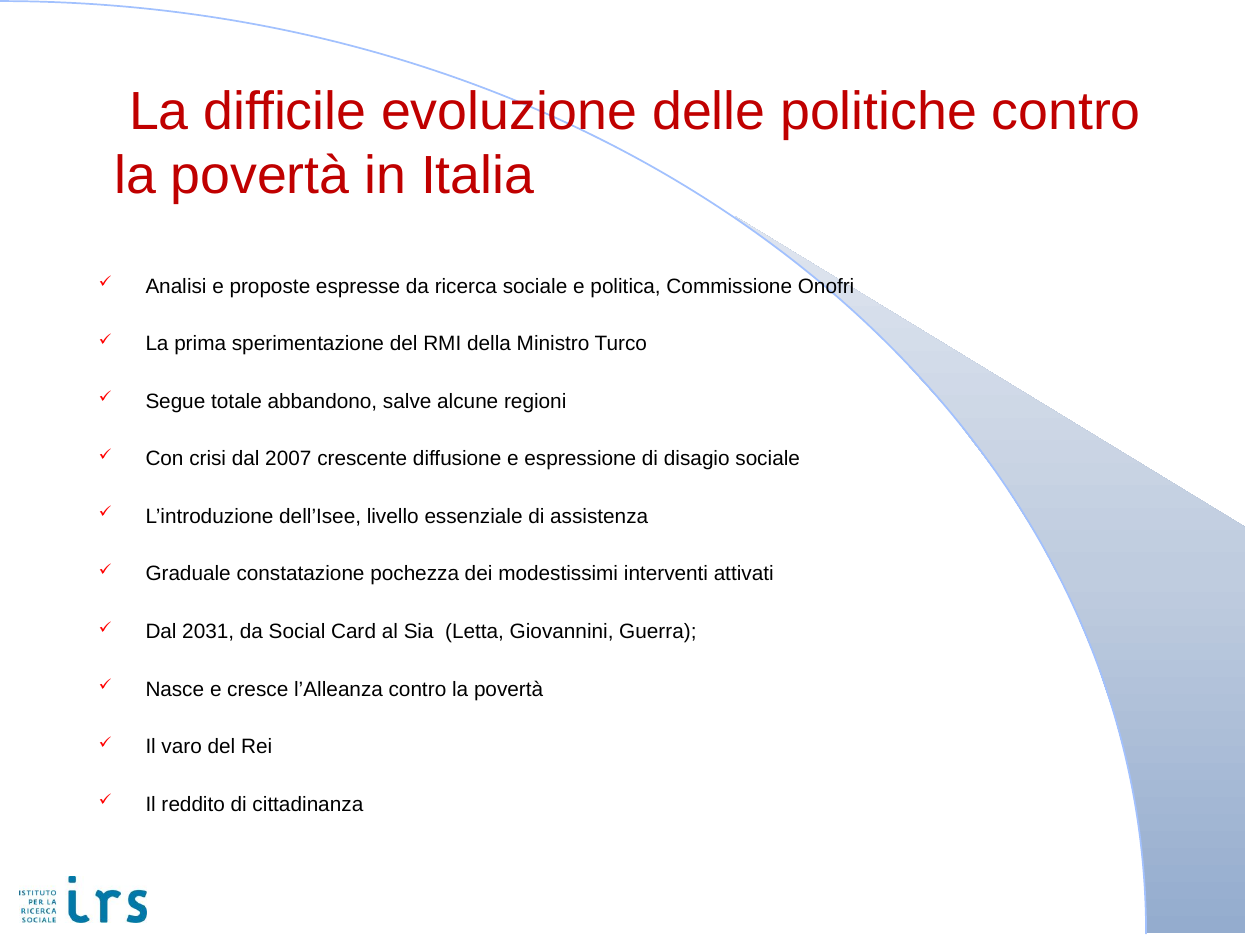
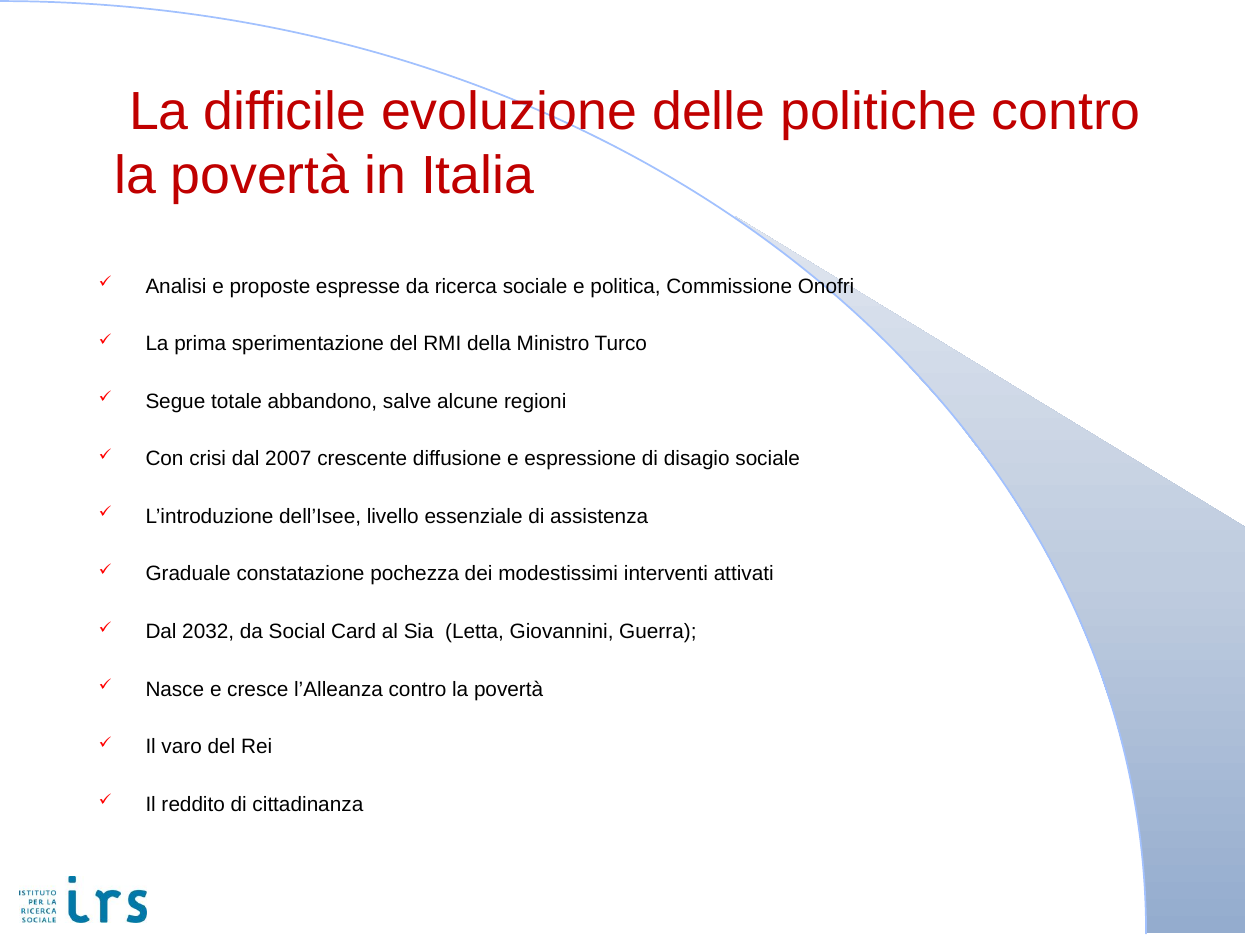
2031: 2031 -> 2032
